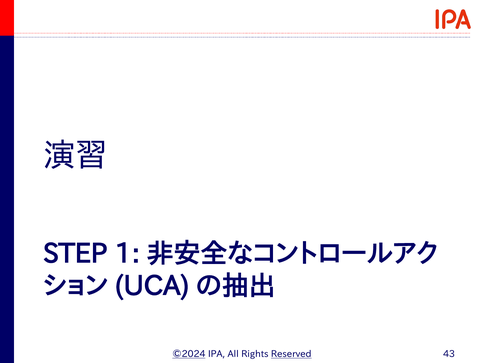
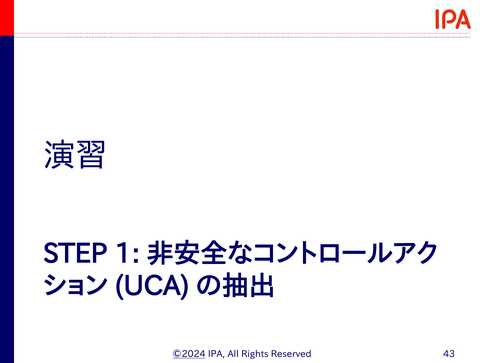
Reserved underline: present -> none
